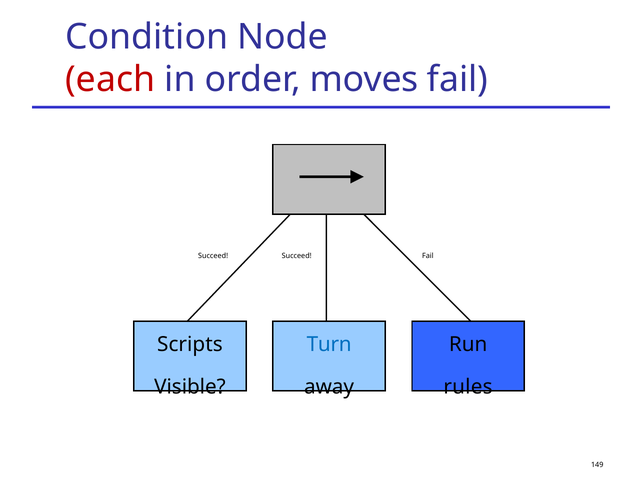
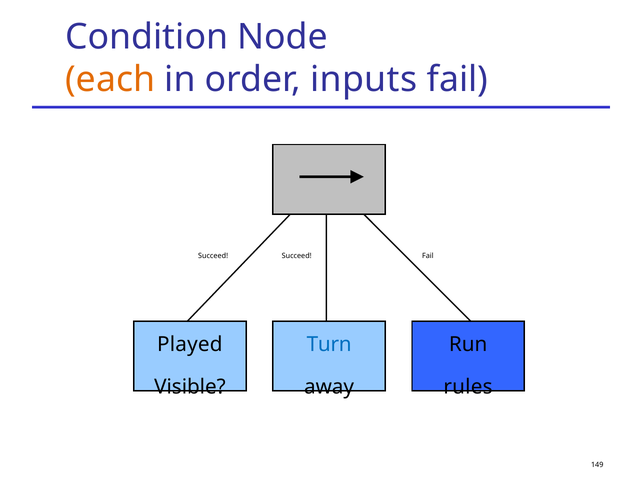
each colour: red -> orange
moves: moves -> inputs
Scripts: Scripts -> Played
